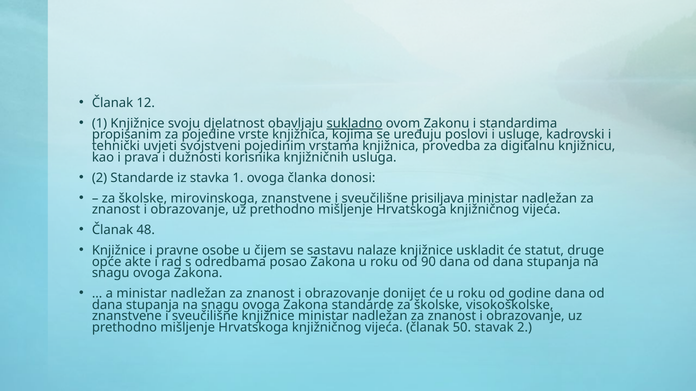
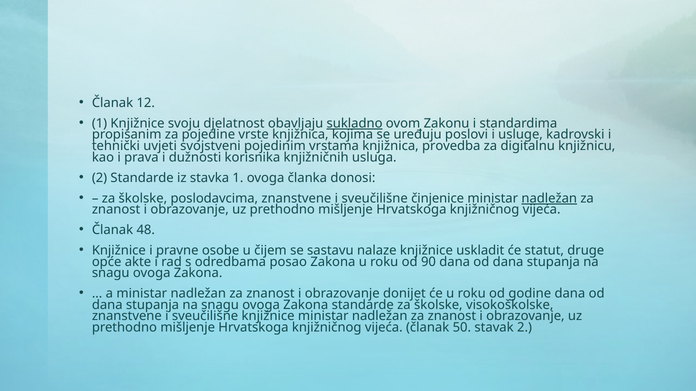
mirovinskoga: mirovinskoga -> poslodavcima
prisiljava: prisiljava -> činjenice
nadležan at (549, 199) underline: none -> present
